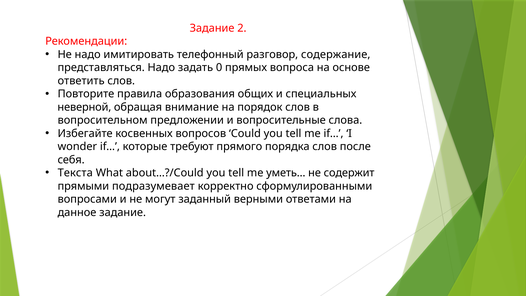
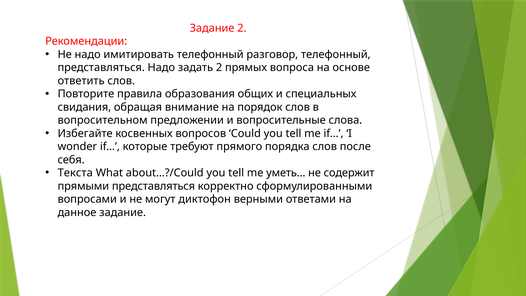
разговор содержание: содержание -> телефонный
задать 0: 0 -> 2
неверной: неверной -> свидания
прямыми подразумевает: подразумевает -> представляться
заданный: заданный -> диктофон
